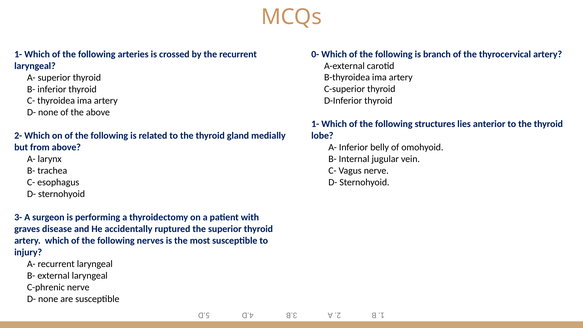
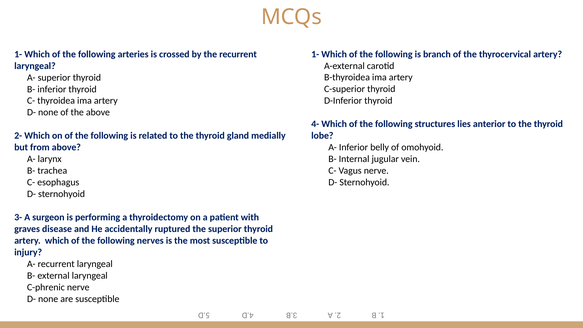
0- at (315, 54): 0- -> 1-
1- at (315, 124): 1- -> 4-
